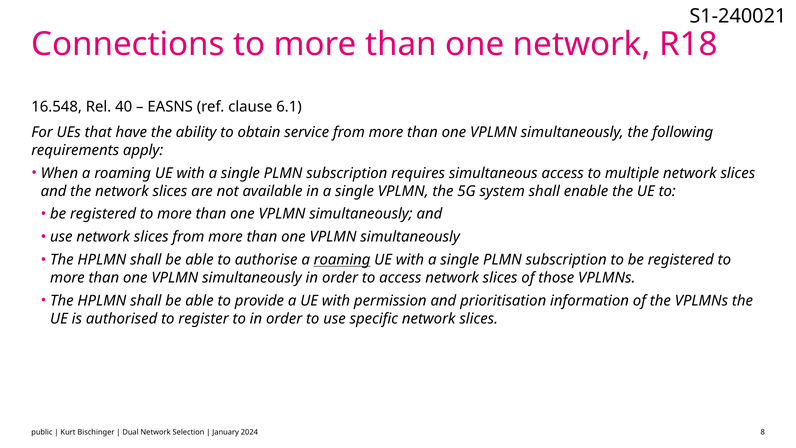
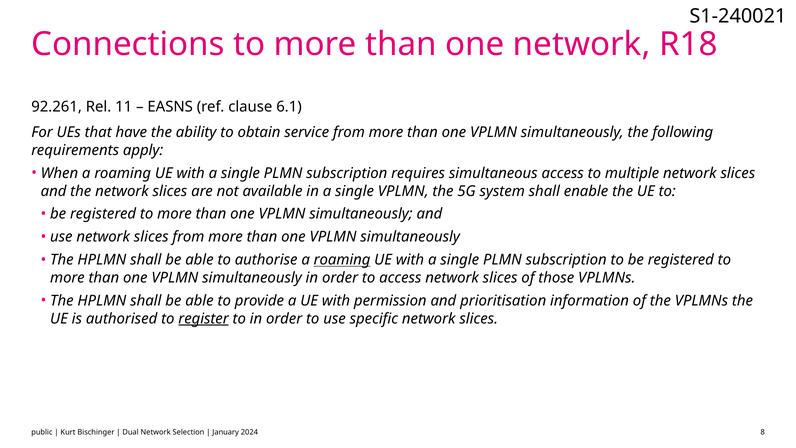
16.548: 16.548 -> 92.261
40: 40 -> 11
register underline: none -> present
